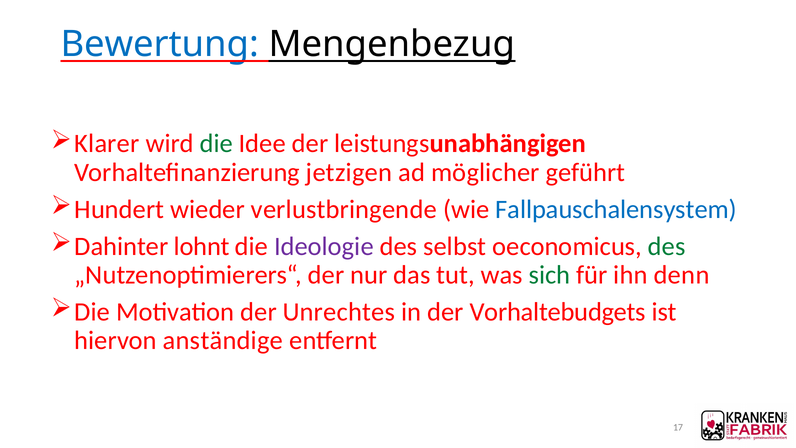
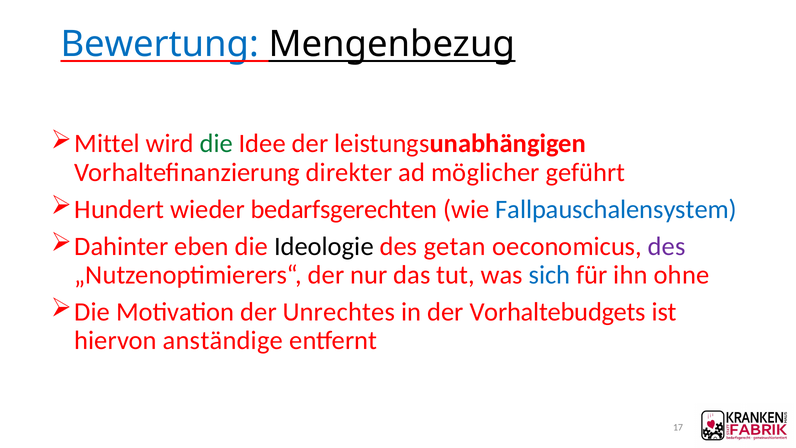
Klarer: Klarer -> Mittel
jetzigen: jetzigen -> direkter
verlustbringende: verlustbringende -> bedarfsgerechten
lohnt: lohnt -> eben
Ideologie colour: purple -> black
selbst: selbst -> getan
des at (667, 246) colour: green -> purple
sich colour: green -> blue
denn: denn -> ohne
